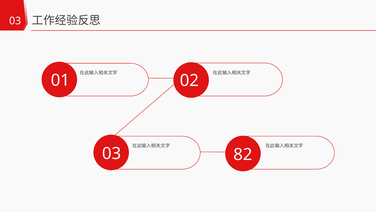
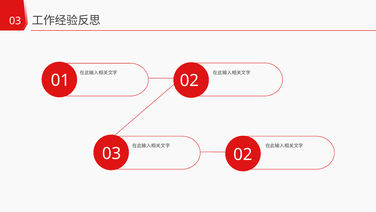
82 at (243, 154): 82 -> 02
